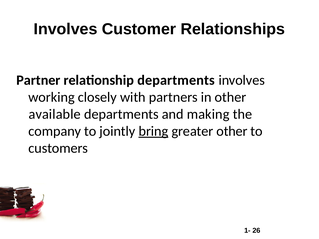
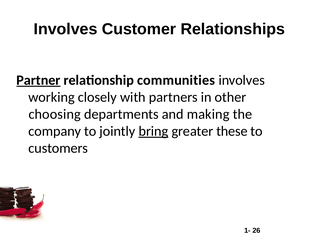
Partner underline: none -> present
relationship departments: departments -> communities
available: available -> choosing
greater other: other -> these
